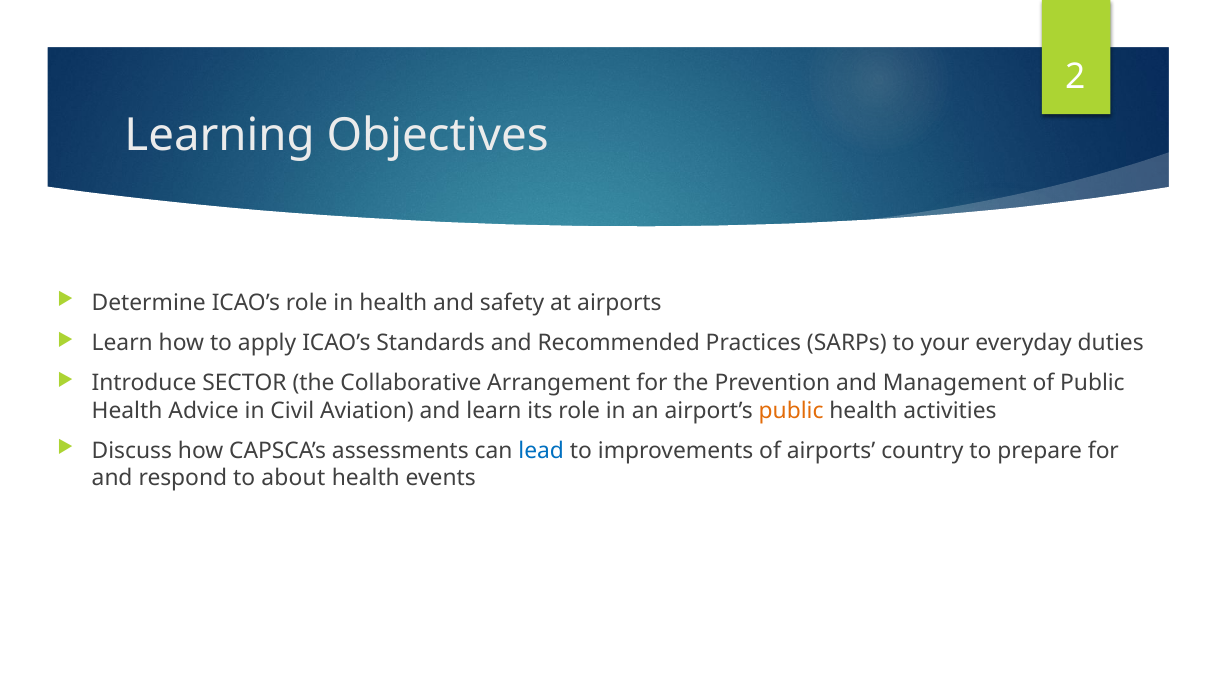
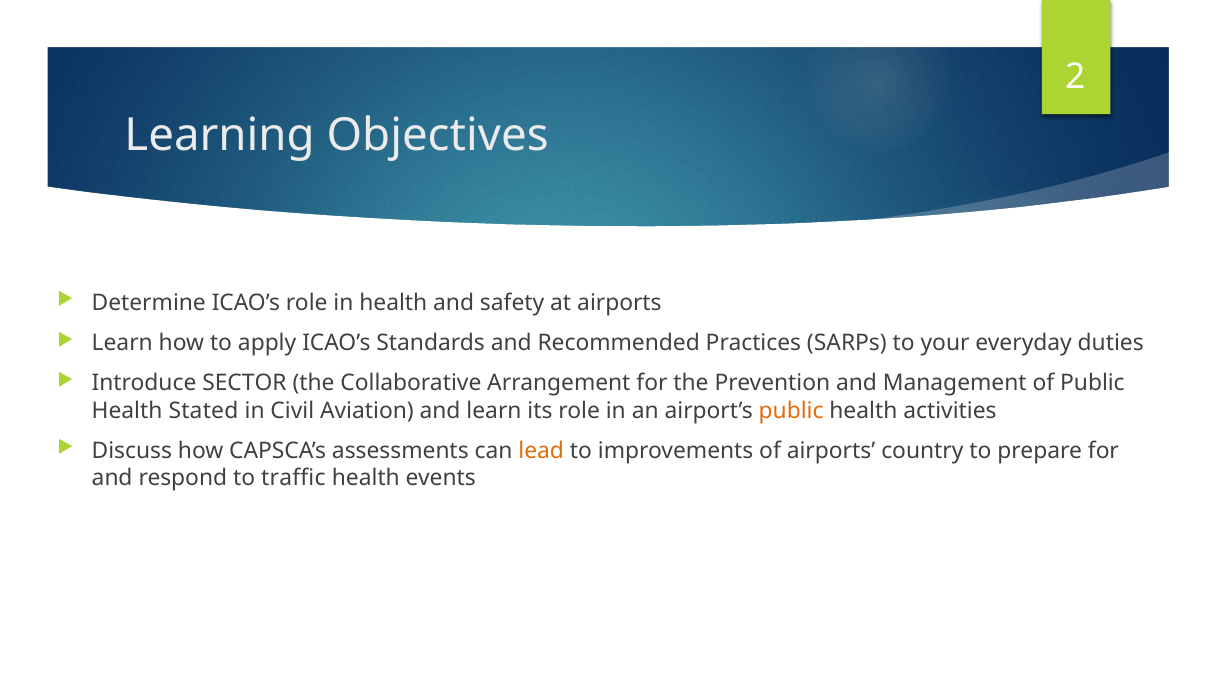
Advice: Advice -> Stated
lead colour: blue -> orange
about: about -> traffic
